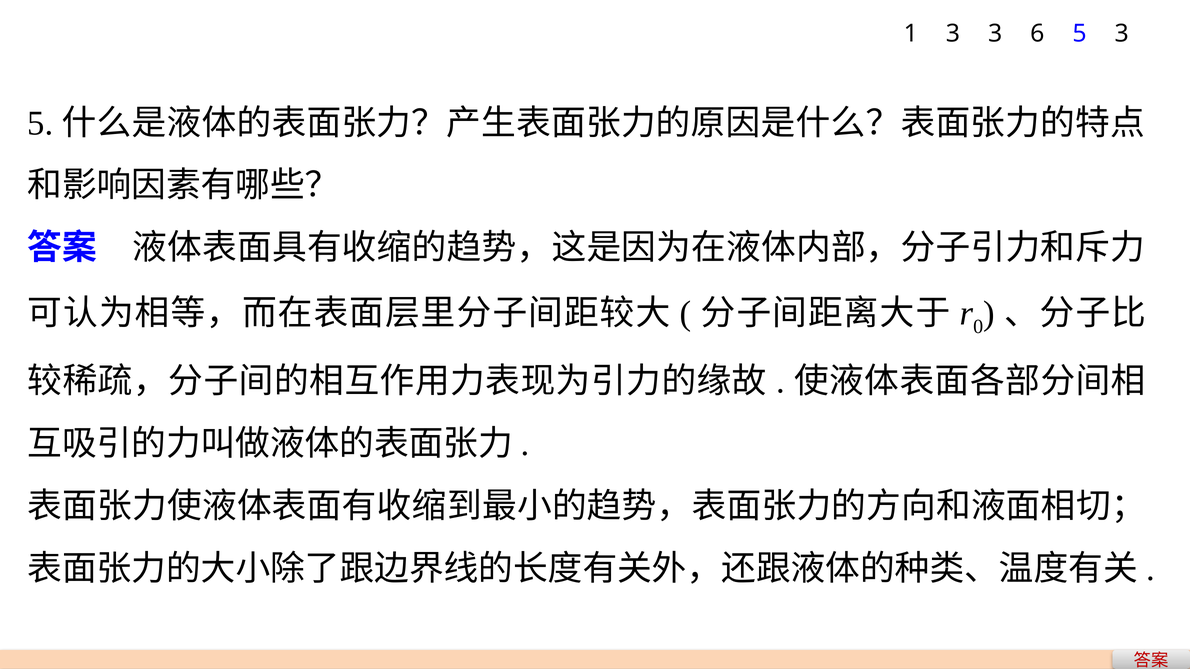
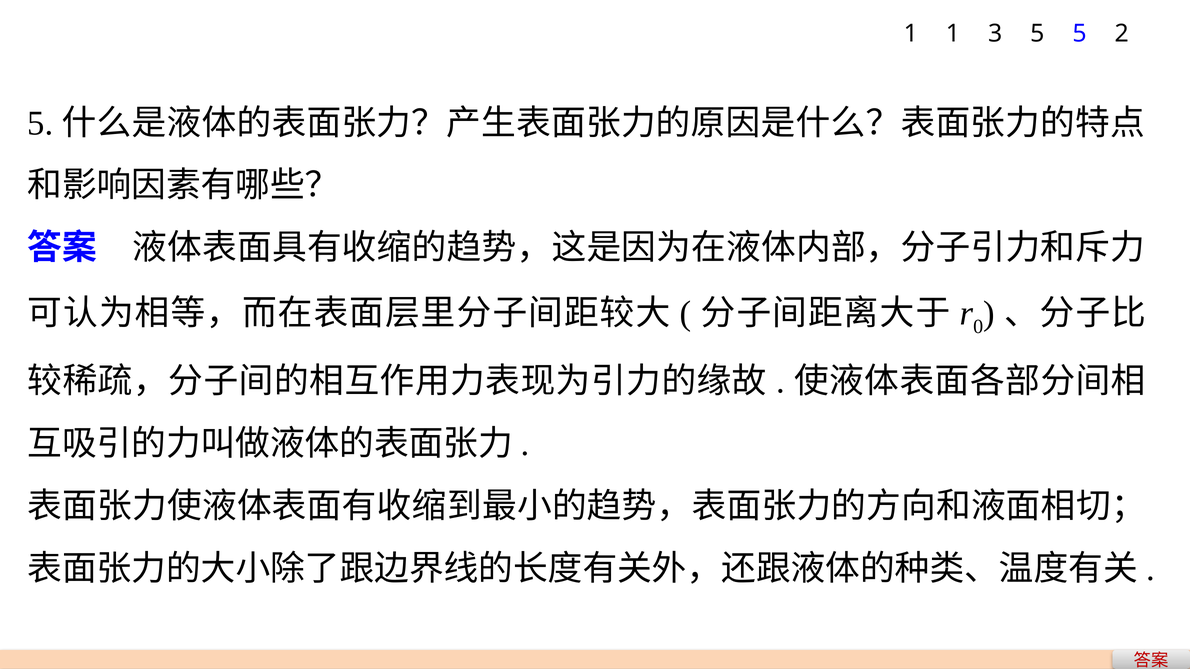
1 3: 3 -> 1
3 6: 6 -> 5
5 3: 3 -> 2
